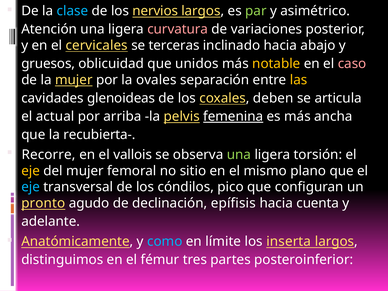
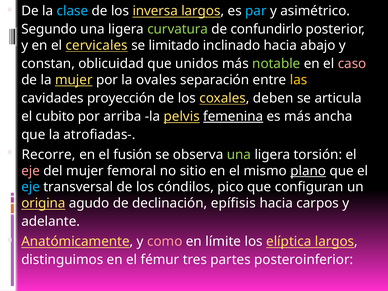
nervios: nervios -> inversa
par colour: light green -> light blue
Atención: Atención -> Segundo
curvatura colour: pink -> light green
variaciones: variaciones -> confundirlo
terceras: terceras -> limitado
gruesos: gruesos -> constan
notable colour: yellow -> light green
glenoideas: glenoideas -> proyección
actual: actual -> cubito
recubierta-: recubierta- -> atrofiadas-
vallois: vallois -> fusión
eje at (31, 171) colour: yellow -> pink
plano underline: none -> present
pronto: pronto -> origina
cuenta: cuenta -> carpos
como colour: light blue -> pink
inserta: inserta -> elíptica
